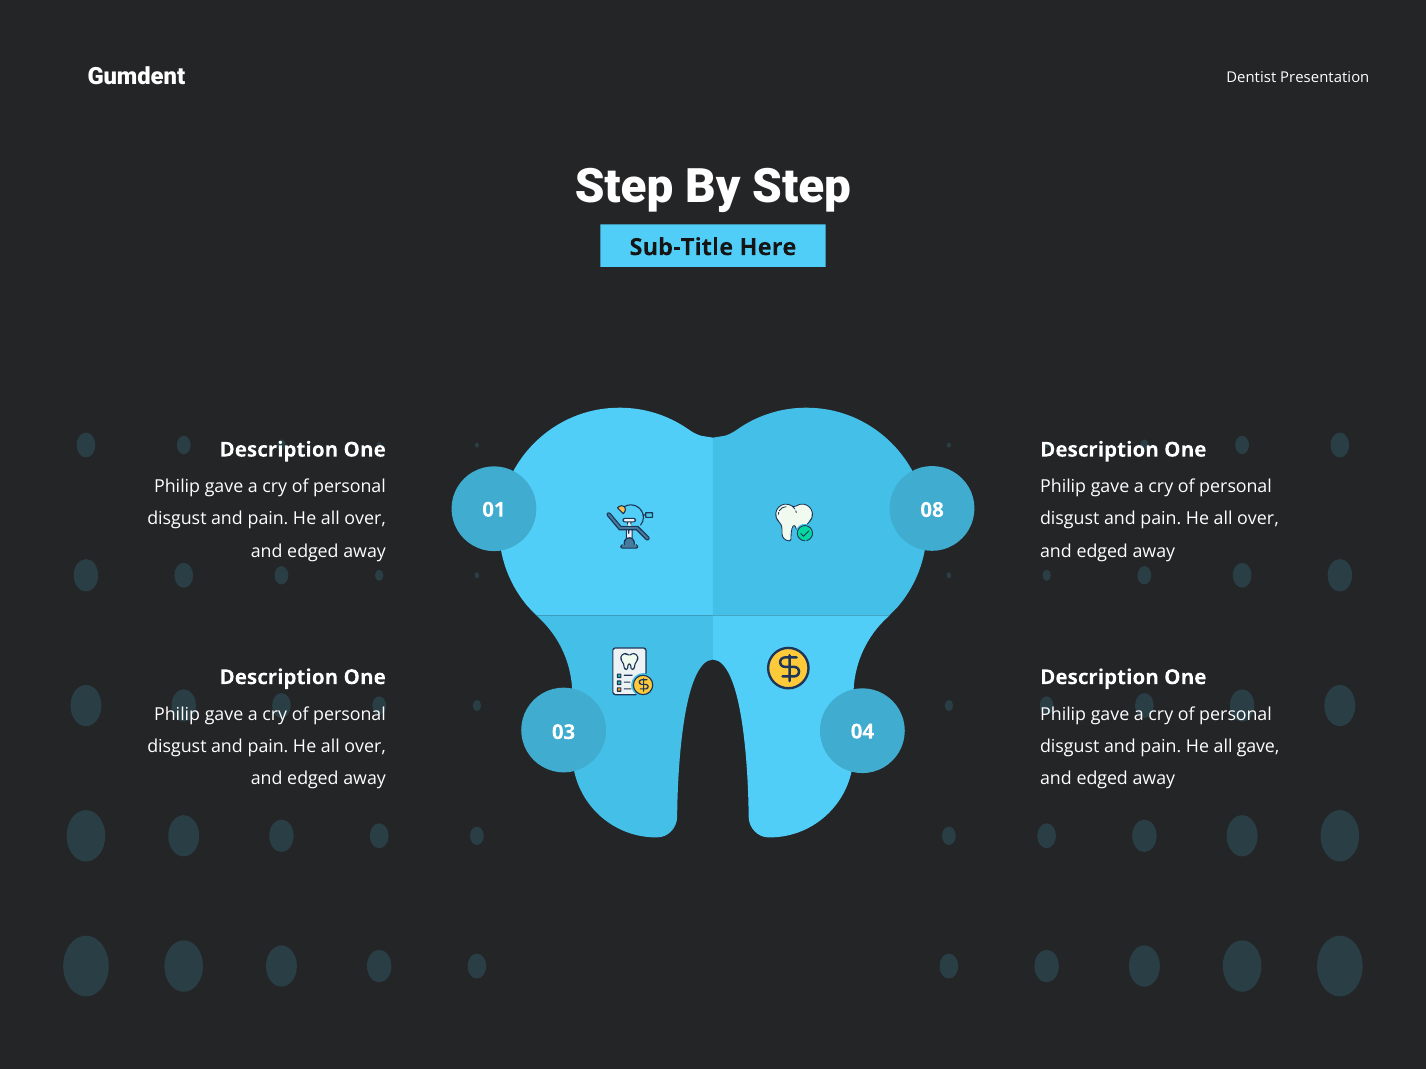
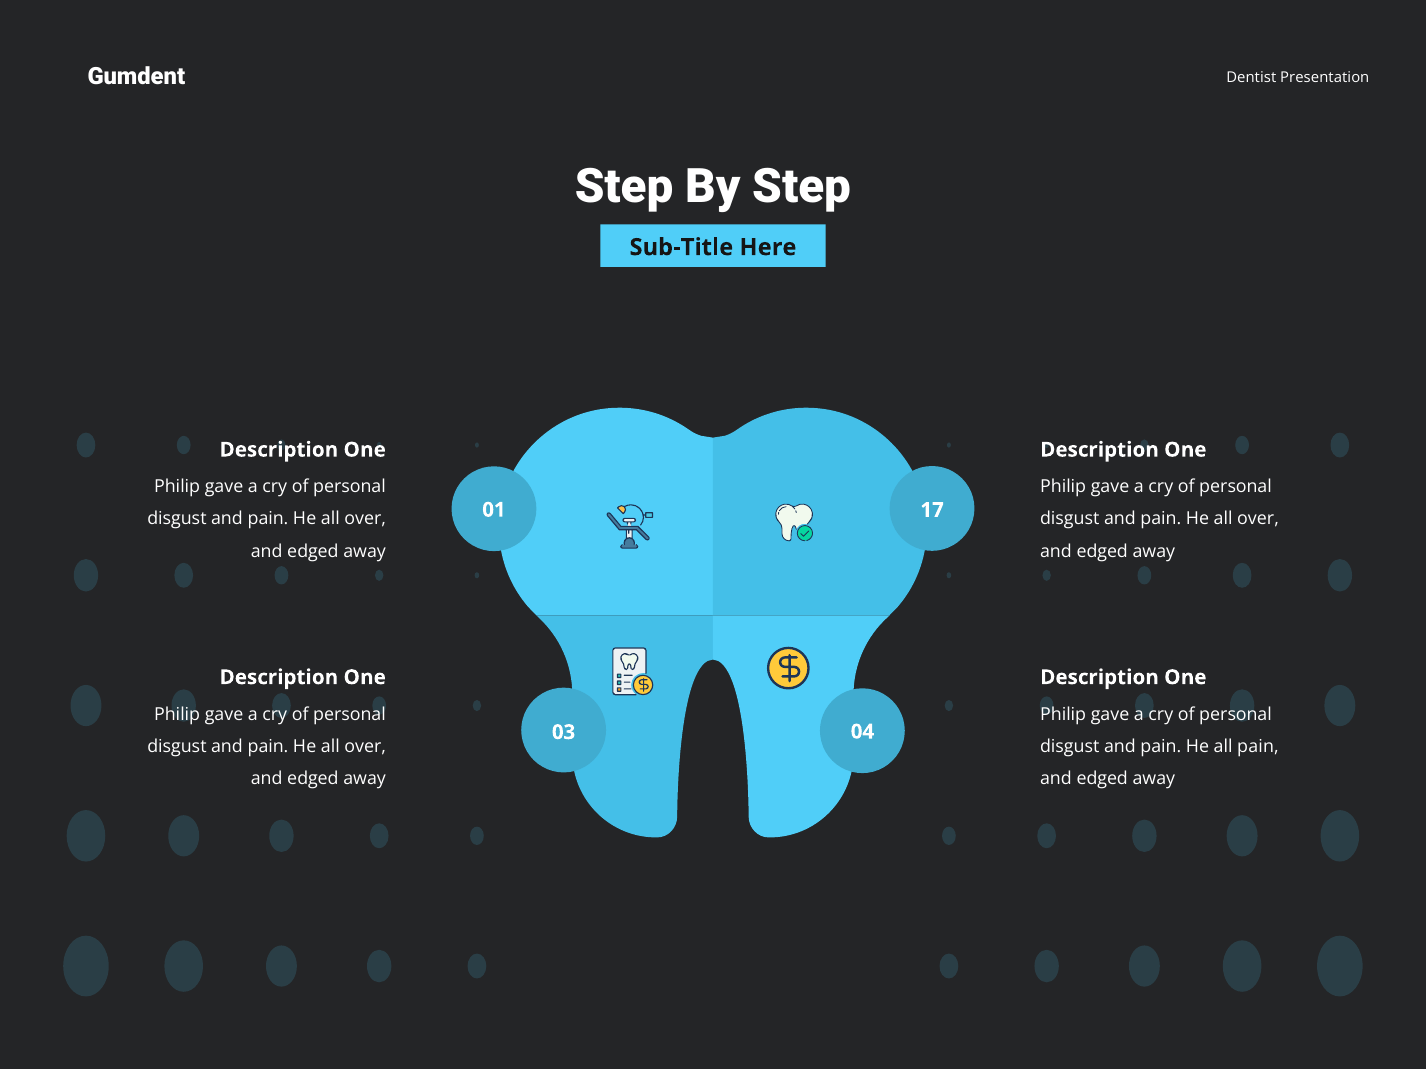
08: 08 -> 17
all gave: gave -> pain
